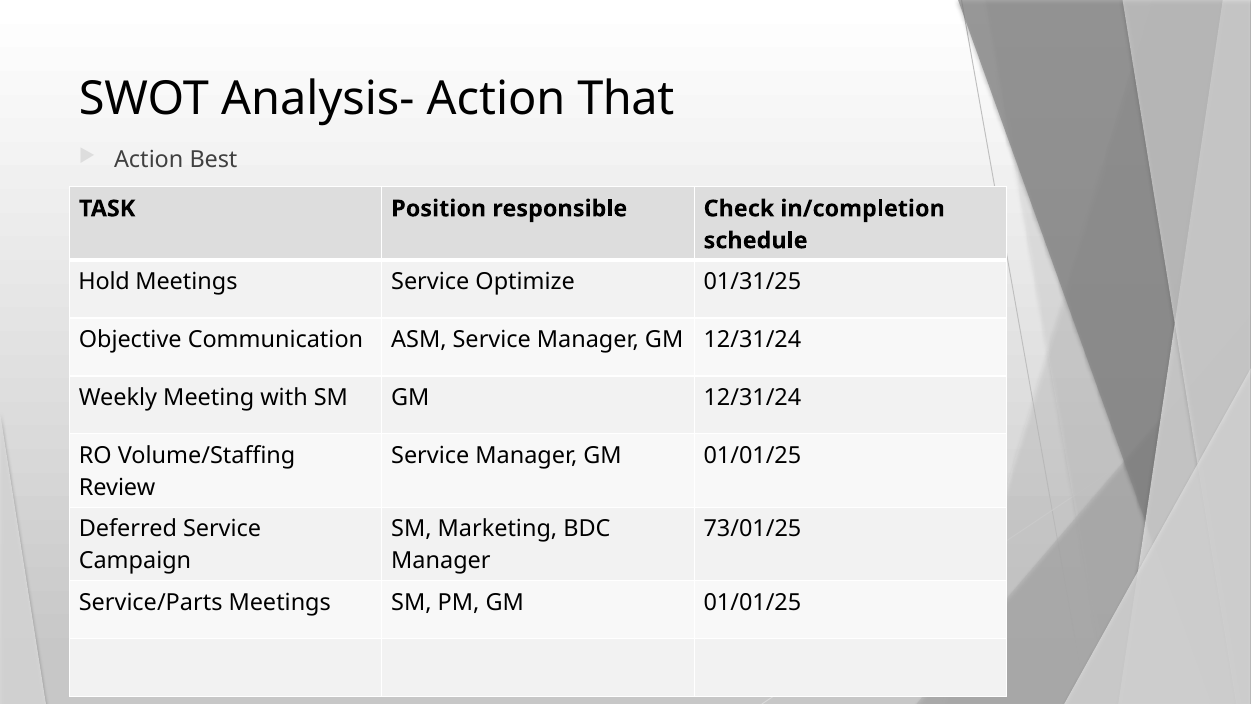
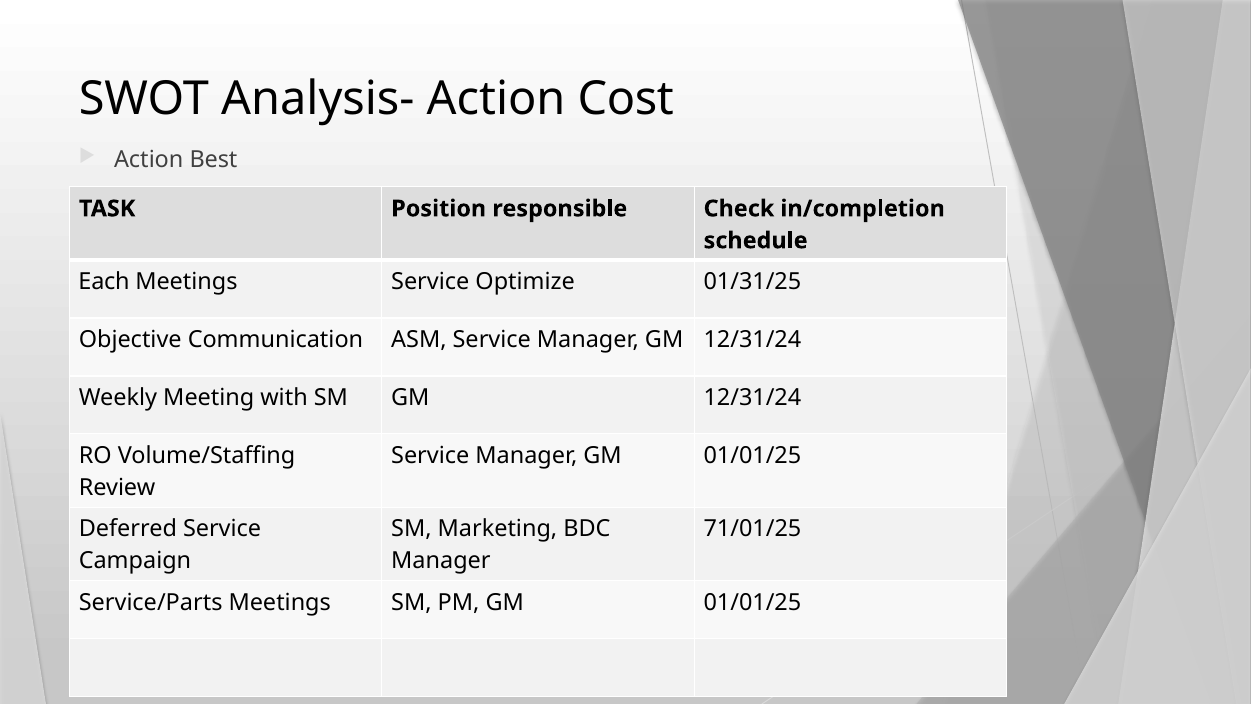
That: That -> Cost
Hold: Hold -> Each
73/01/25: 73/01/25 -> 71/01/25
